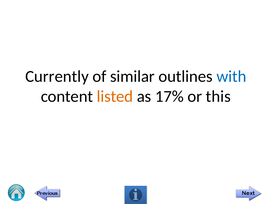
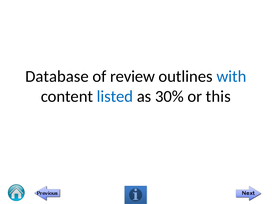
Currently: Currently -> Database
similar: similar -> review
listed colour: orange -> blue
17%: 17% -> 30%
